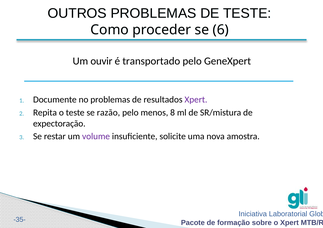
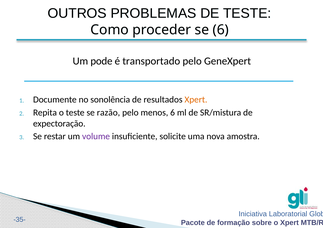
ouvir: ouvir -> pode
no problemas: problemas -> sonolência
Xpert at (196, 100) colour: purple -> orange
menos 8: 8 -> 6
